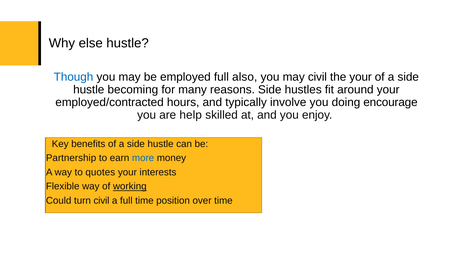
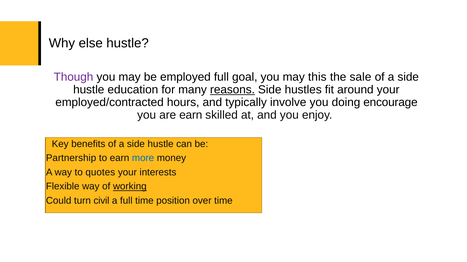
Though colour: blue -> purple
also: also -> goal
may civil: civil -> this
the your: your -> sale
becoming: becoming -> education
reasons underline: none -> present
are help: help -> earn
